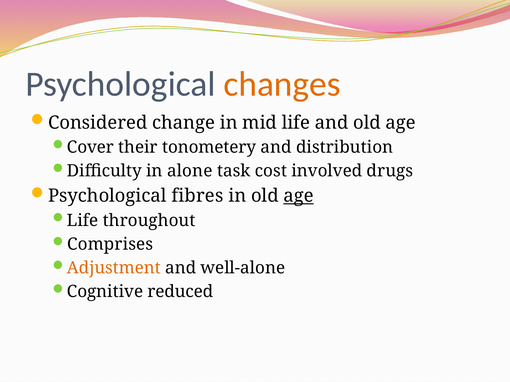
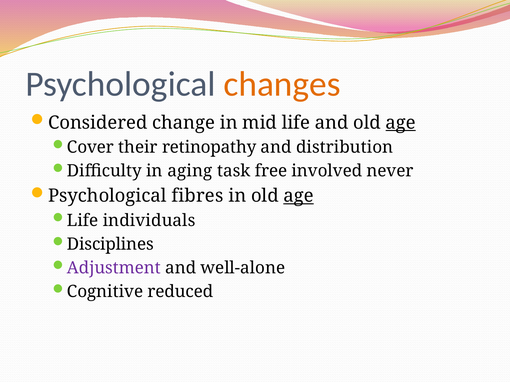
age at (401, 123) underline: none -> present
tonometery: tonometery -> retinopathy
alone: alone -> aging
cost: cost -> free
drugs: drugs -> never
throughout: throughout -> individuals
Comprises: Comprises -> Disciplines
Adjustment colour: orange -> purple
